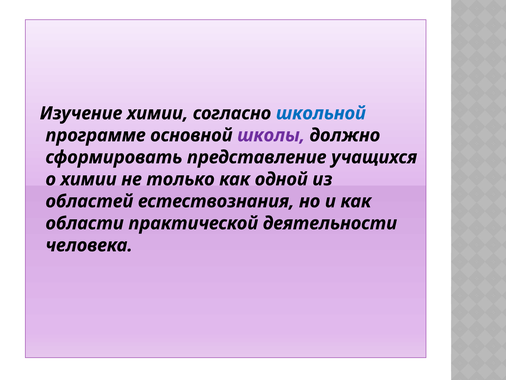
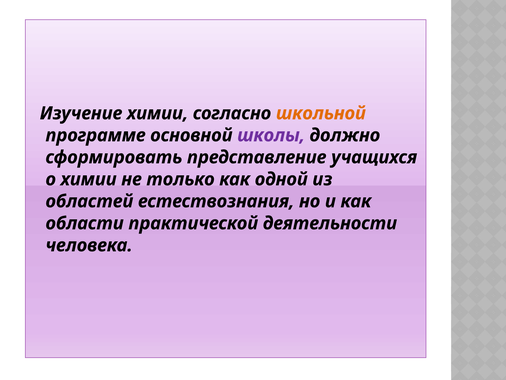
школьной colour: blue -> orange
